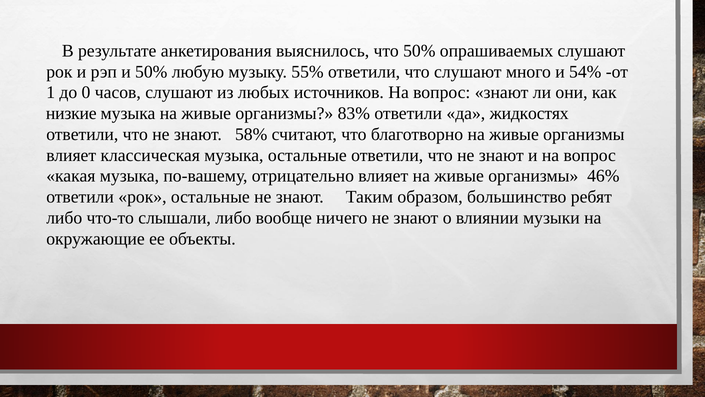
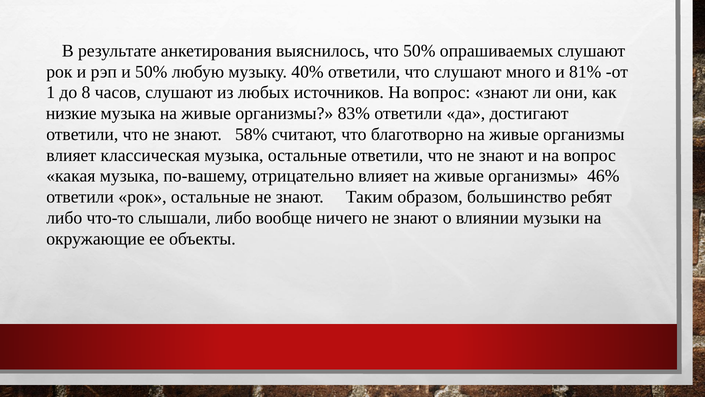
55%: 55% -> 40%
54%: 54% -> 81%
0: 0 -> 8
жидкостях: жидкостях -> достигают
